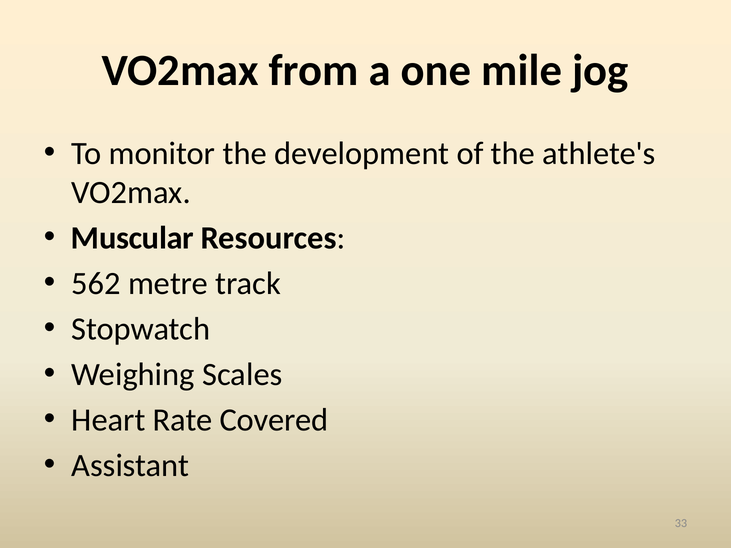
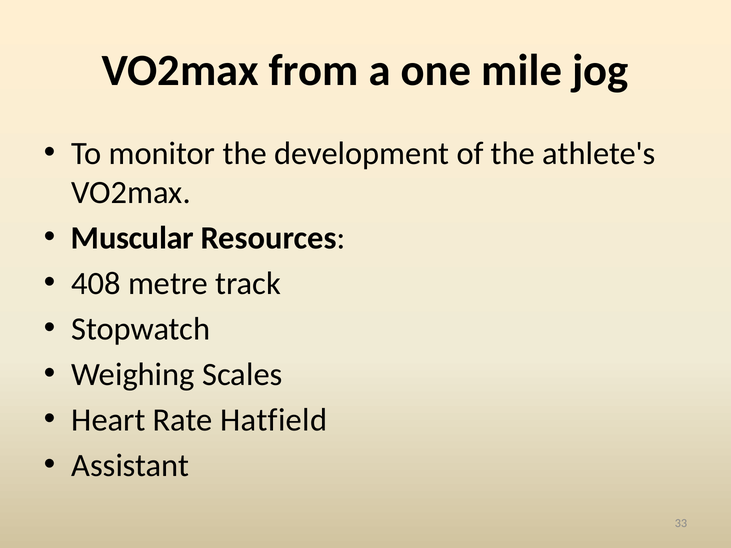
562: 562 -> 408
Covered: Covered -> Hatfield
